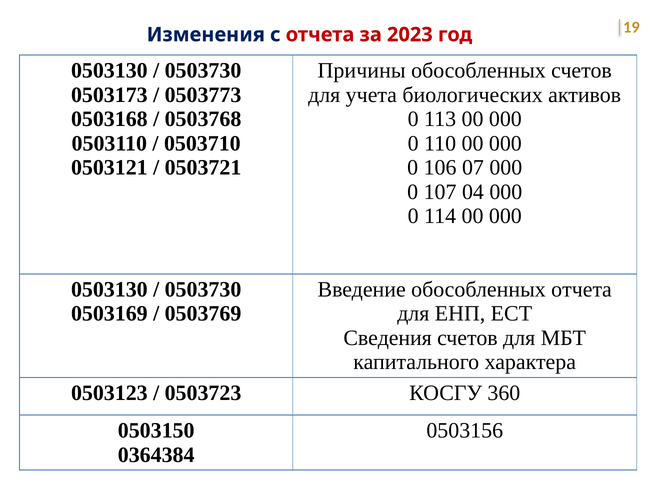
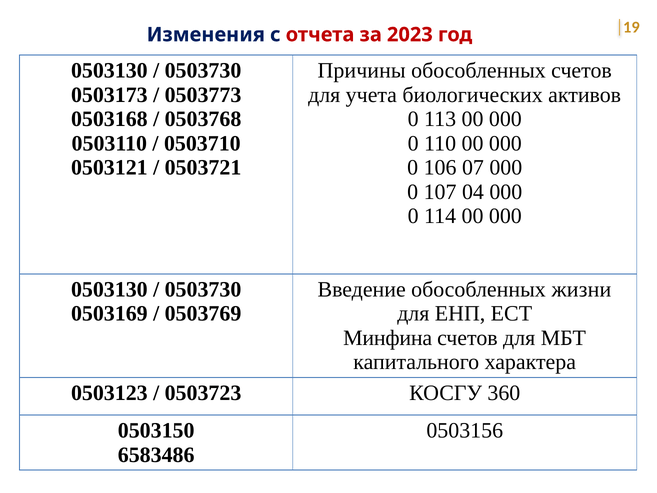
обособленных отчета: отчета -> жизни
Сведения: Сведения -> Минфина
0364384: 0364384 -> 6583486
